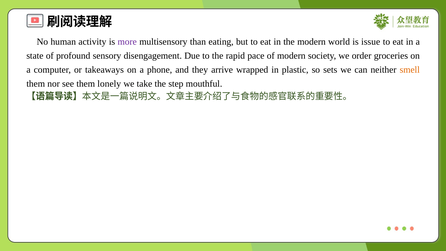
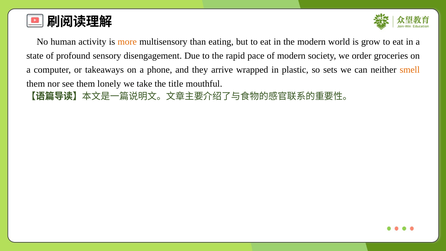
more colour: purple -> orange
issue: issue -> grow
step: step -> title
